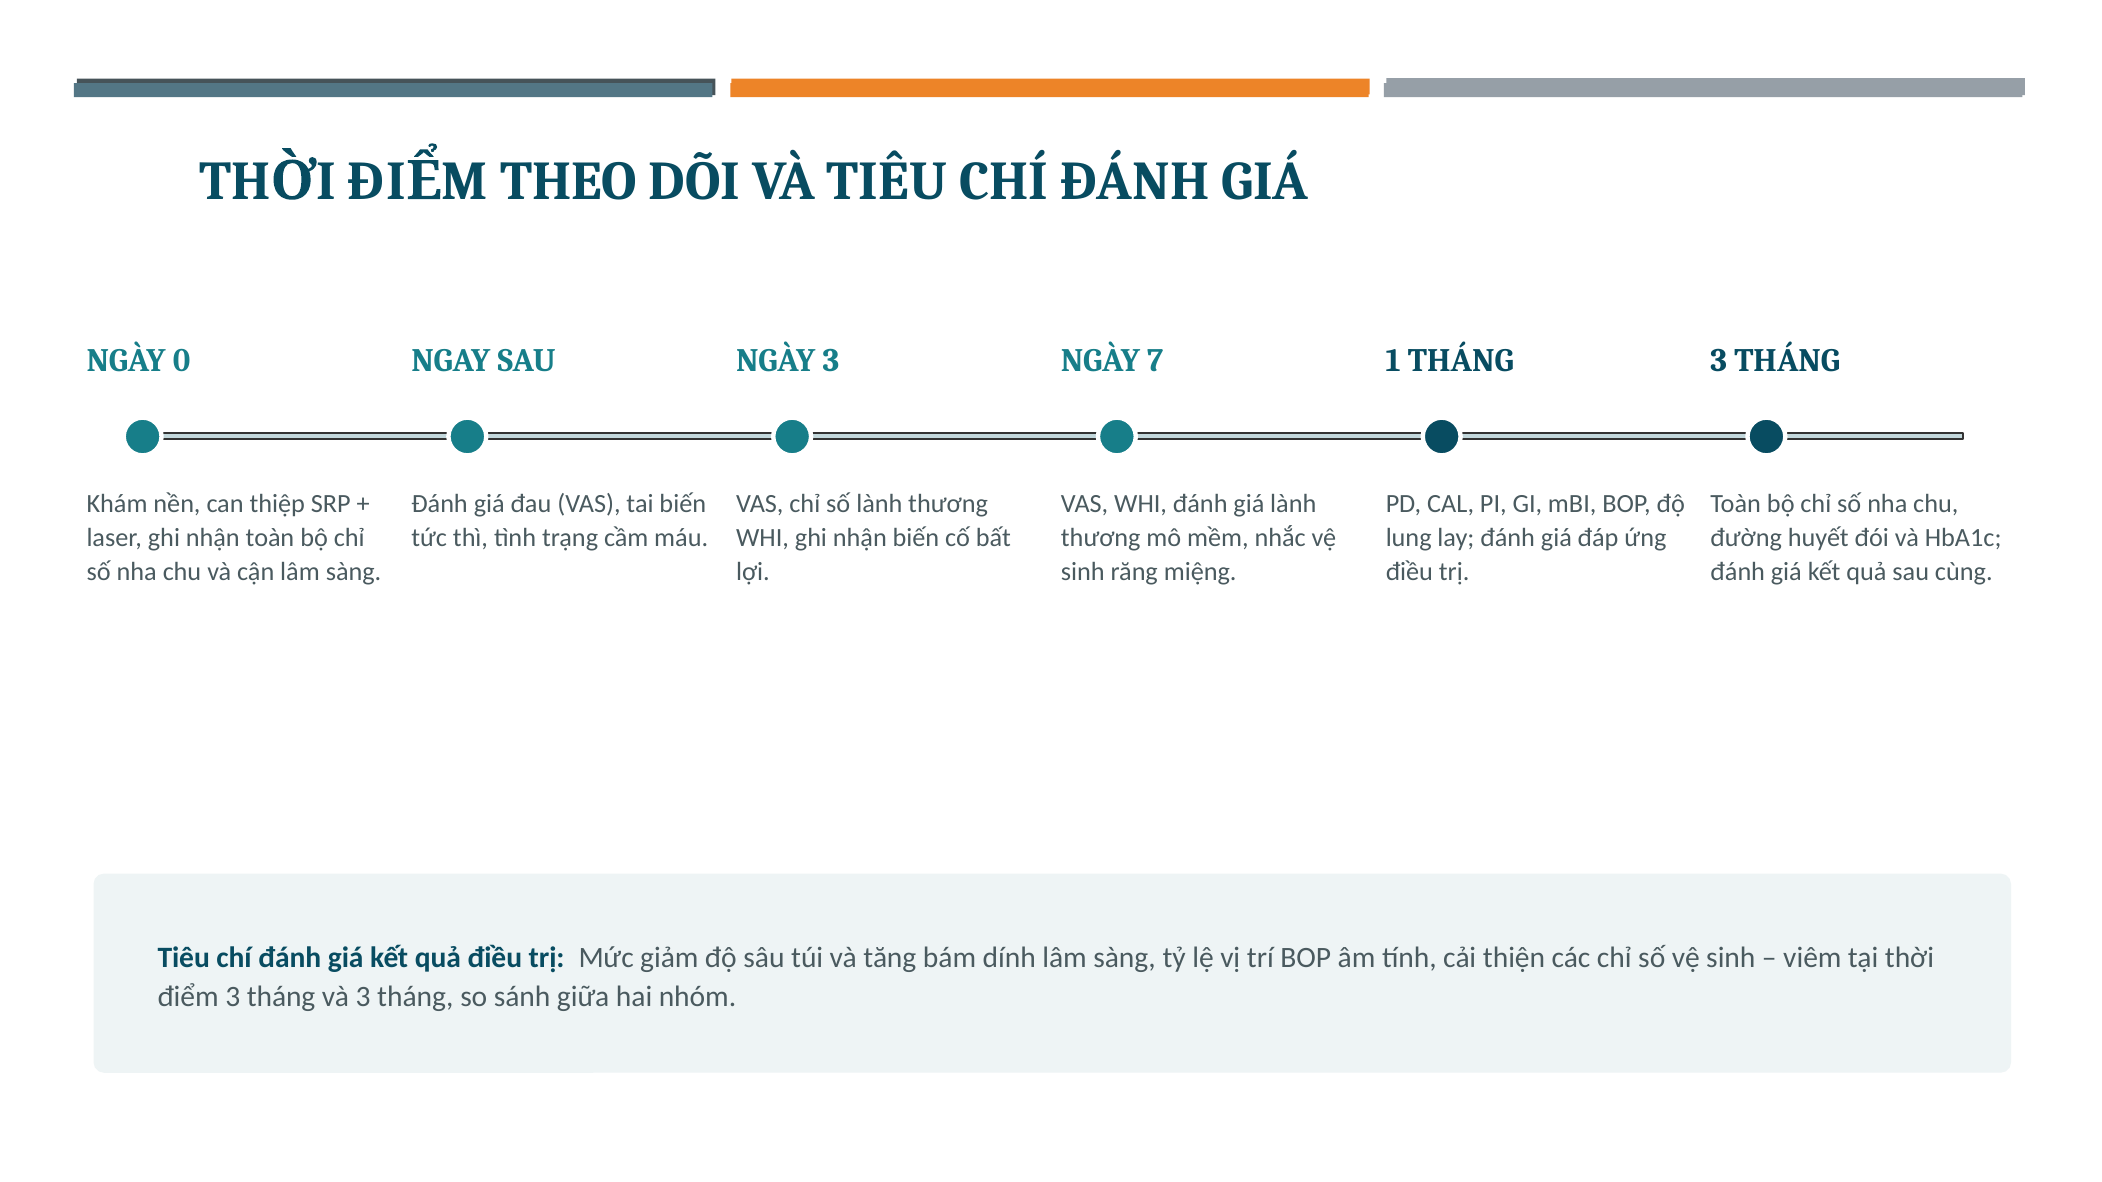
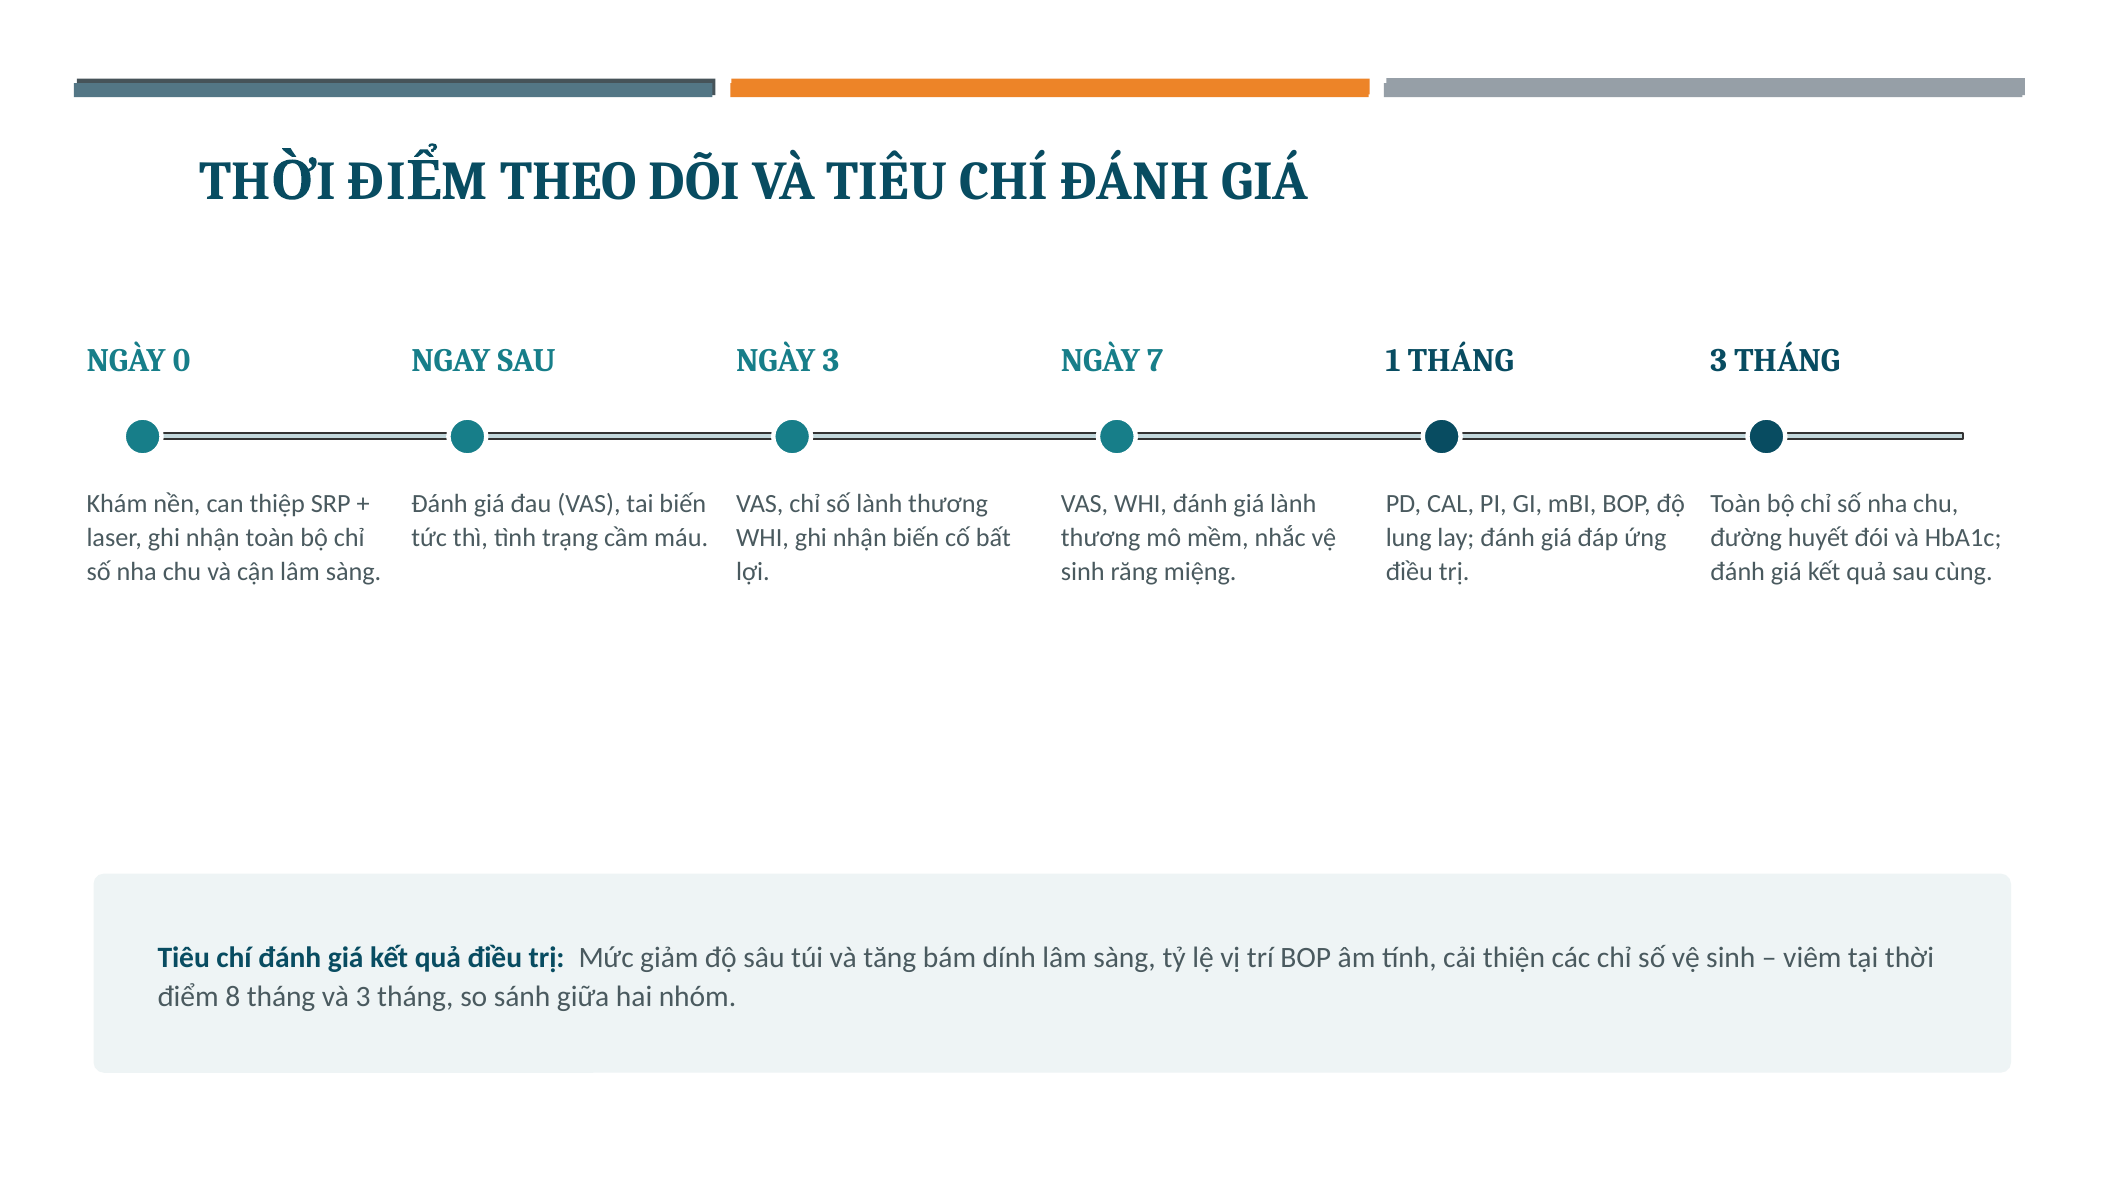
điểm 3: 3 -> 8
